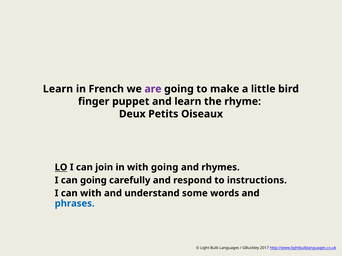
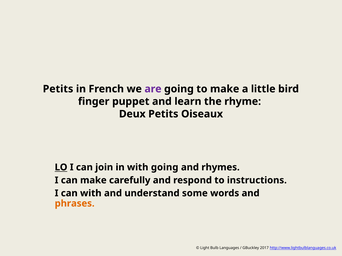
Learn at (58, 89): Learn -> Petits
can going: going -> make
phrases colour: blue -> orange
